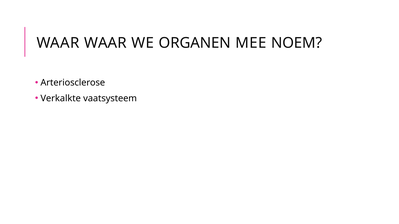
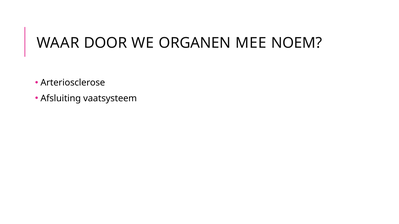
WAAR WAAR: WAAR -> DOOR
Verkalkte: Verkalkte -> Afsluiting
